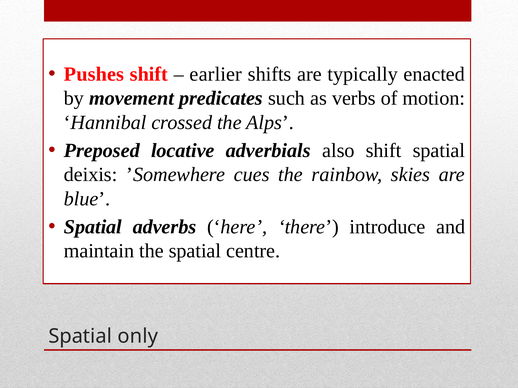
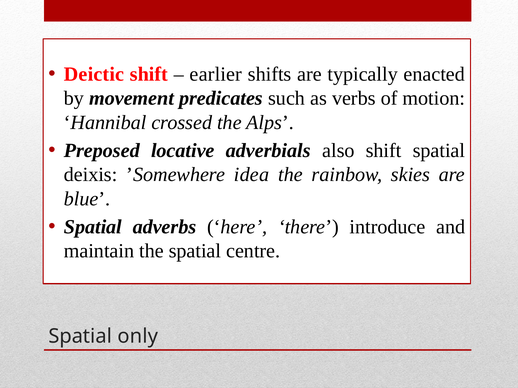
Pushes: Pushes -> Deictic
cues: cues -> idea
